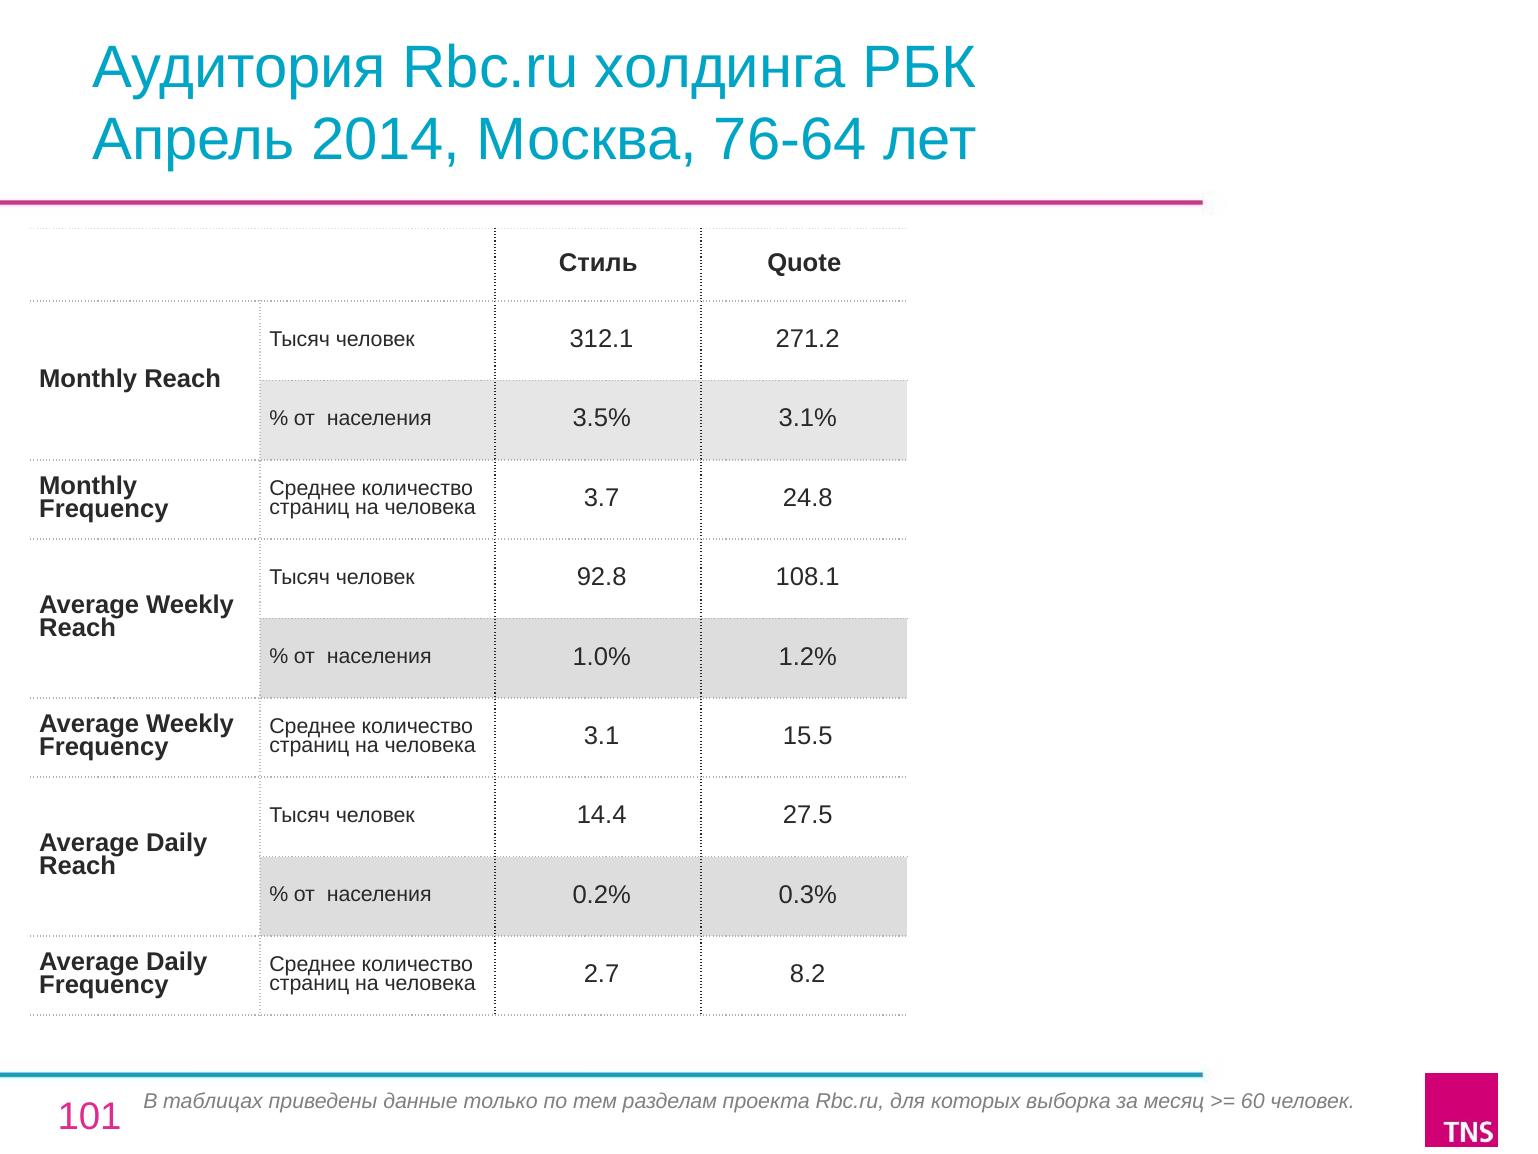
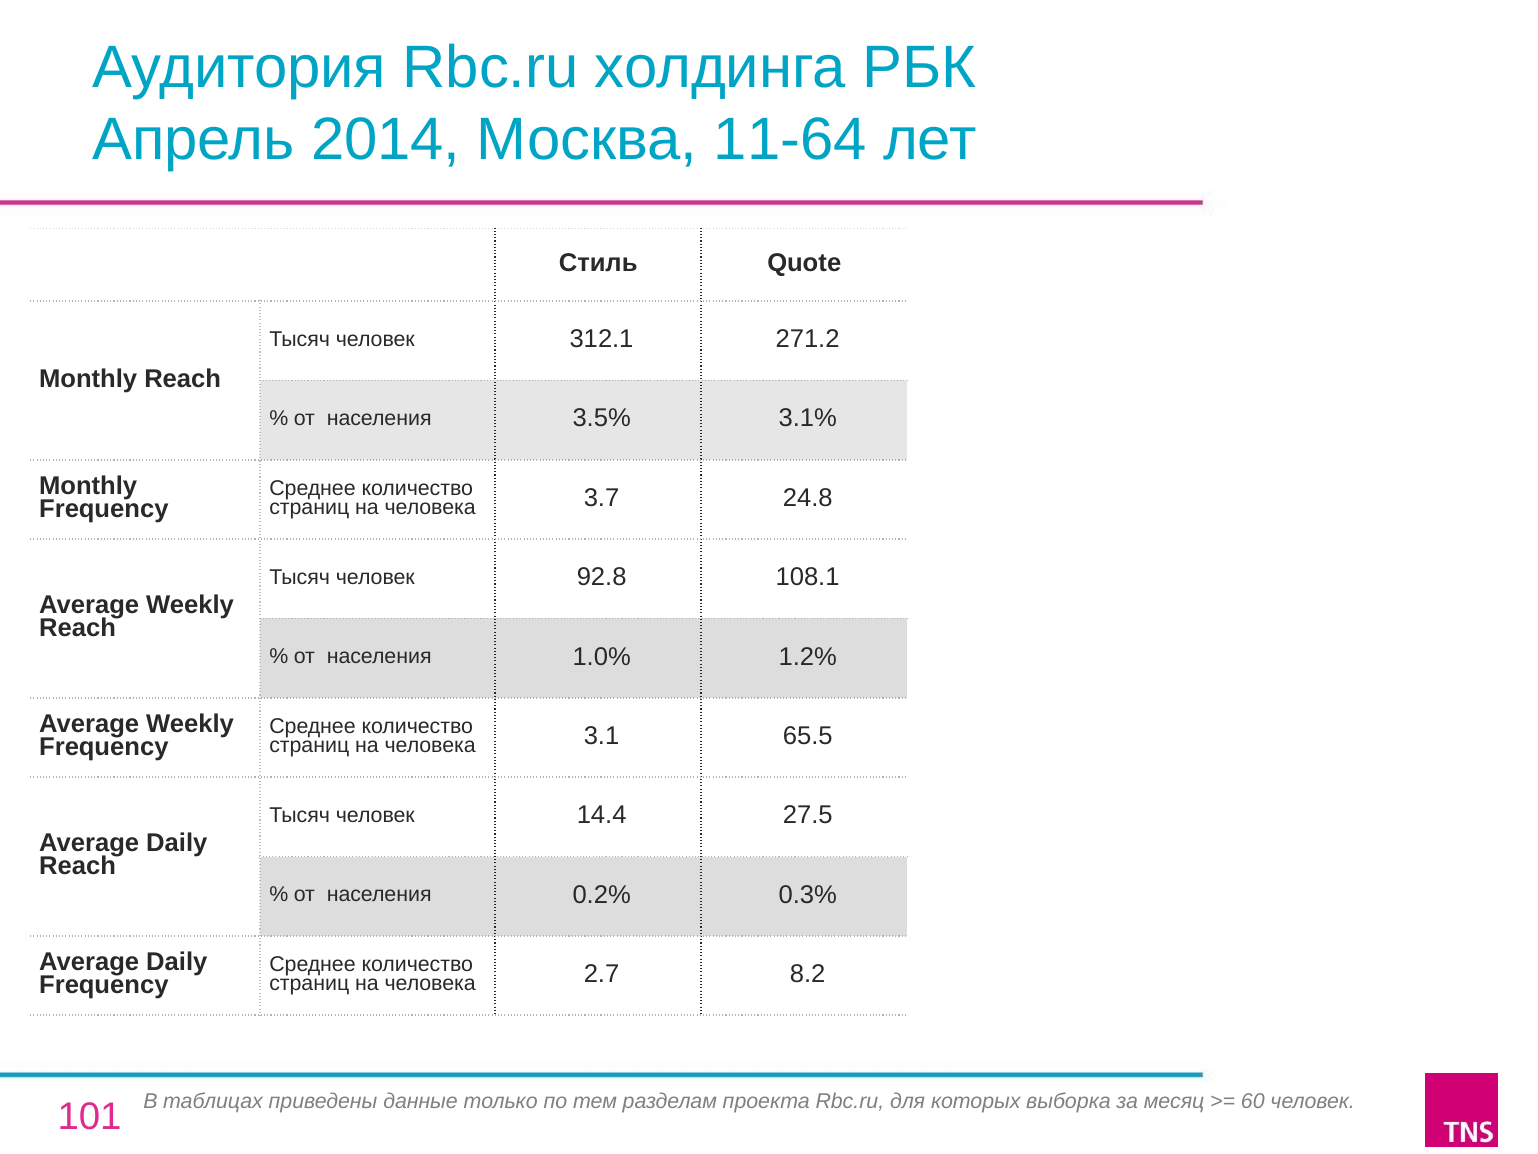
76-64: 76-64 -> 11-64
15.5: 15.5 -> 65.5
